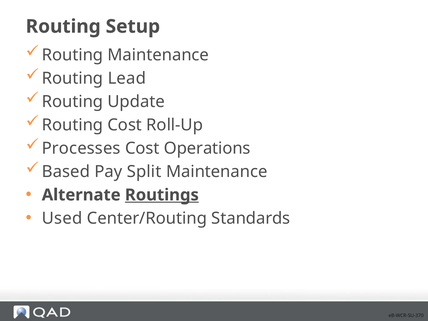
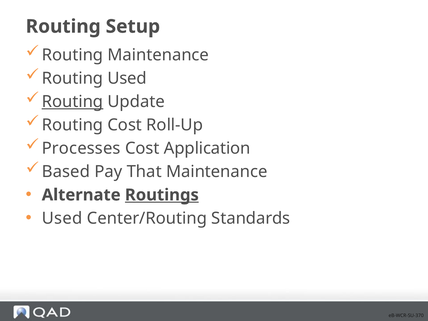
Routing Lead: Lead -> Used
Routing at (72, 102) underline: none -> present
Operations: Operations -> Application
Split: Split -> That
